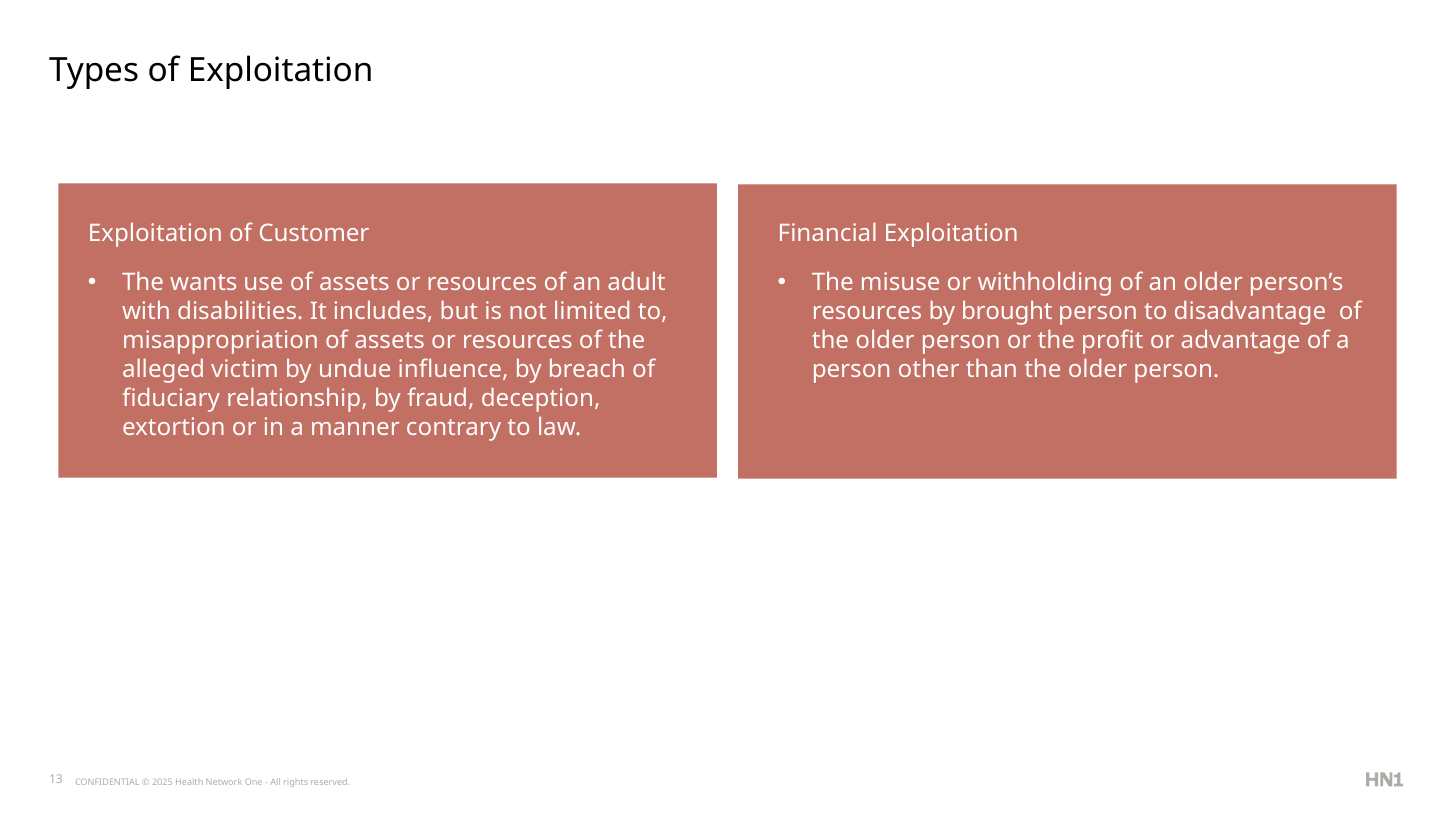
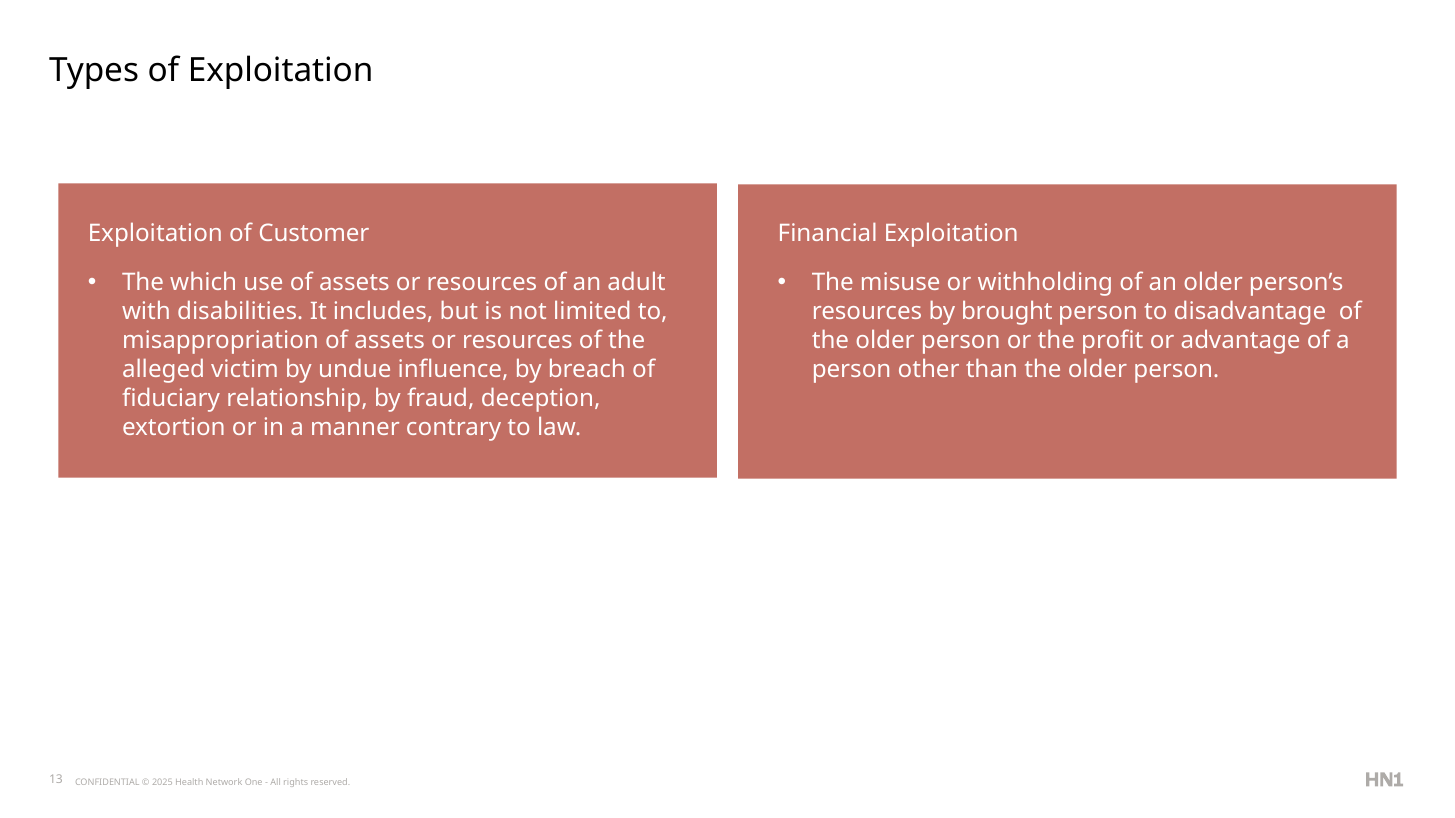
wants: wants -> which
